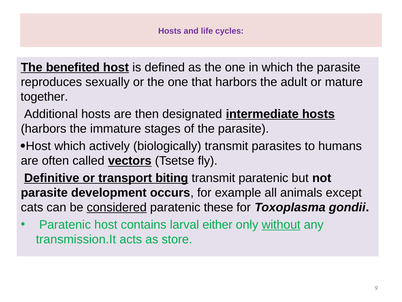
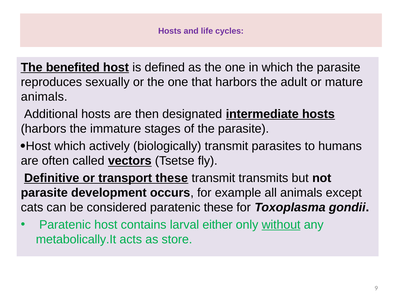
together at (44, 97): together -> animals
transport biting: biting -> these
transmit paratenic: paratenic -> transmits
considered underline: present -> none
transmission.It: transmission.It -> metabolically.It
